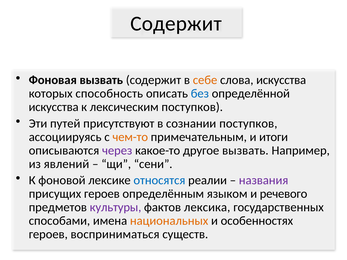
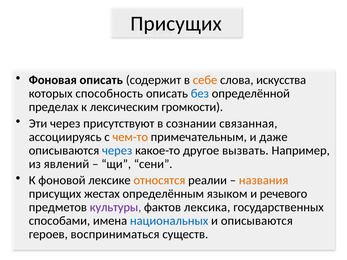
Содержит at (176, 24): Содержит -> Присущих
Фоновая вызвать: вызвать -> описать
искусства at (54, 107): искусства -> пределах
лексическим поступков: поступков -> громкости
Эти путей: путей -> через
сознании поступков: поступков -> связанная
итоги: итоги -> даже
через at (117, 151) colour: purple -> blue
относятся colour: blue -> orange
названия colour: purple -> orange
присущих героев: героев -> жестах
национальных colour: orange -> blue
и особенностях: особенностях -> описываются
